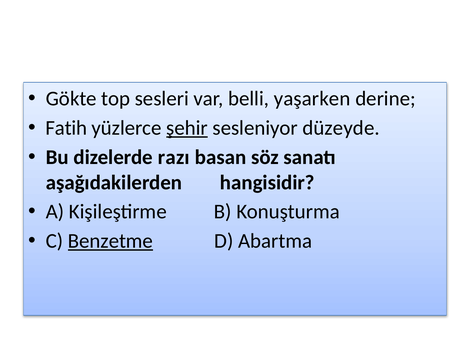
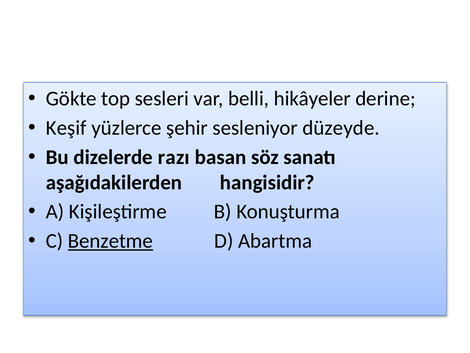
yaşarken: yaşarken -> hikâyeler
Fatih: Fatih -> Keşif
şehir underline: present -> none
